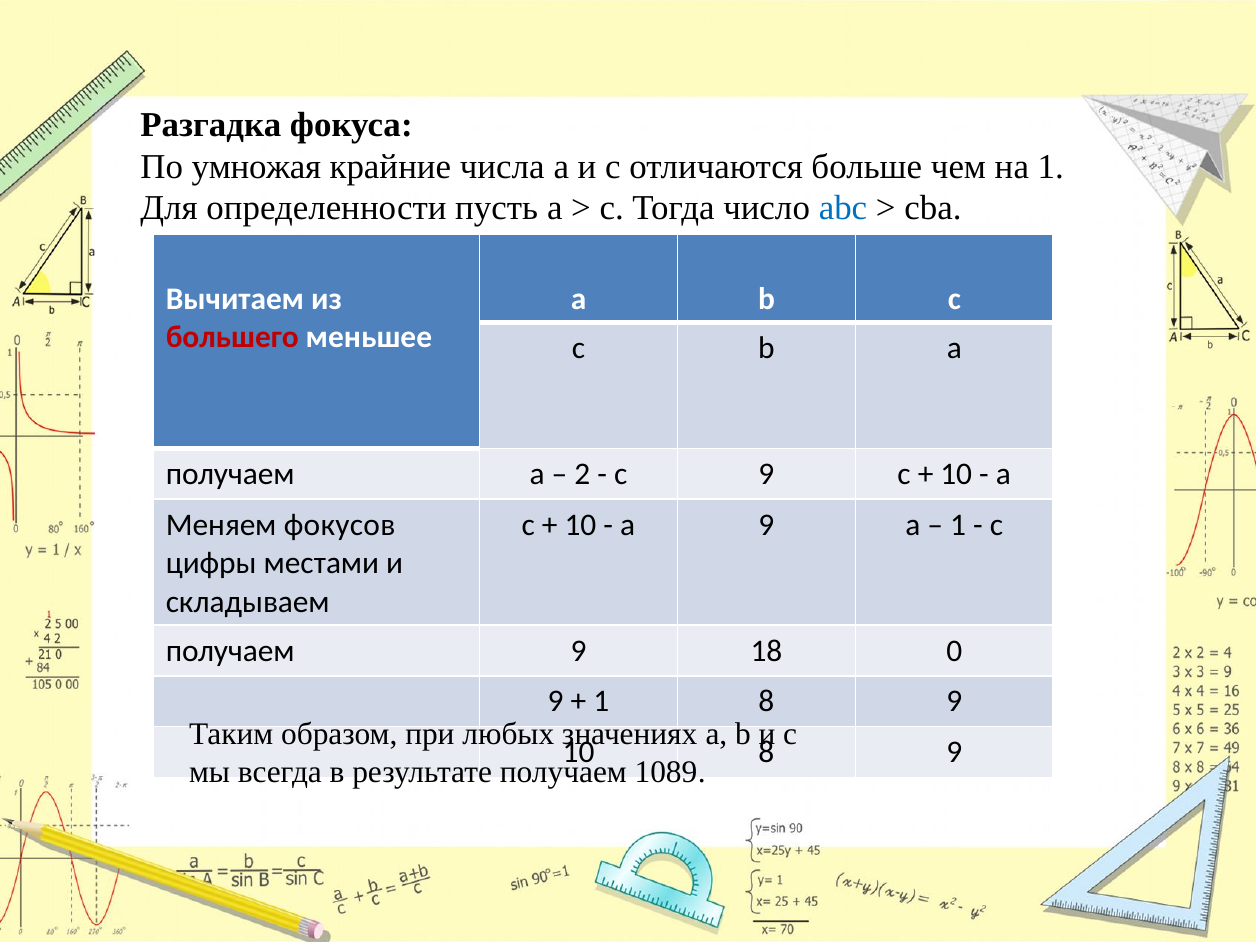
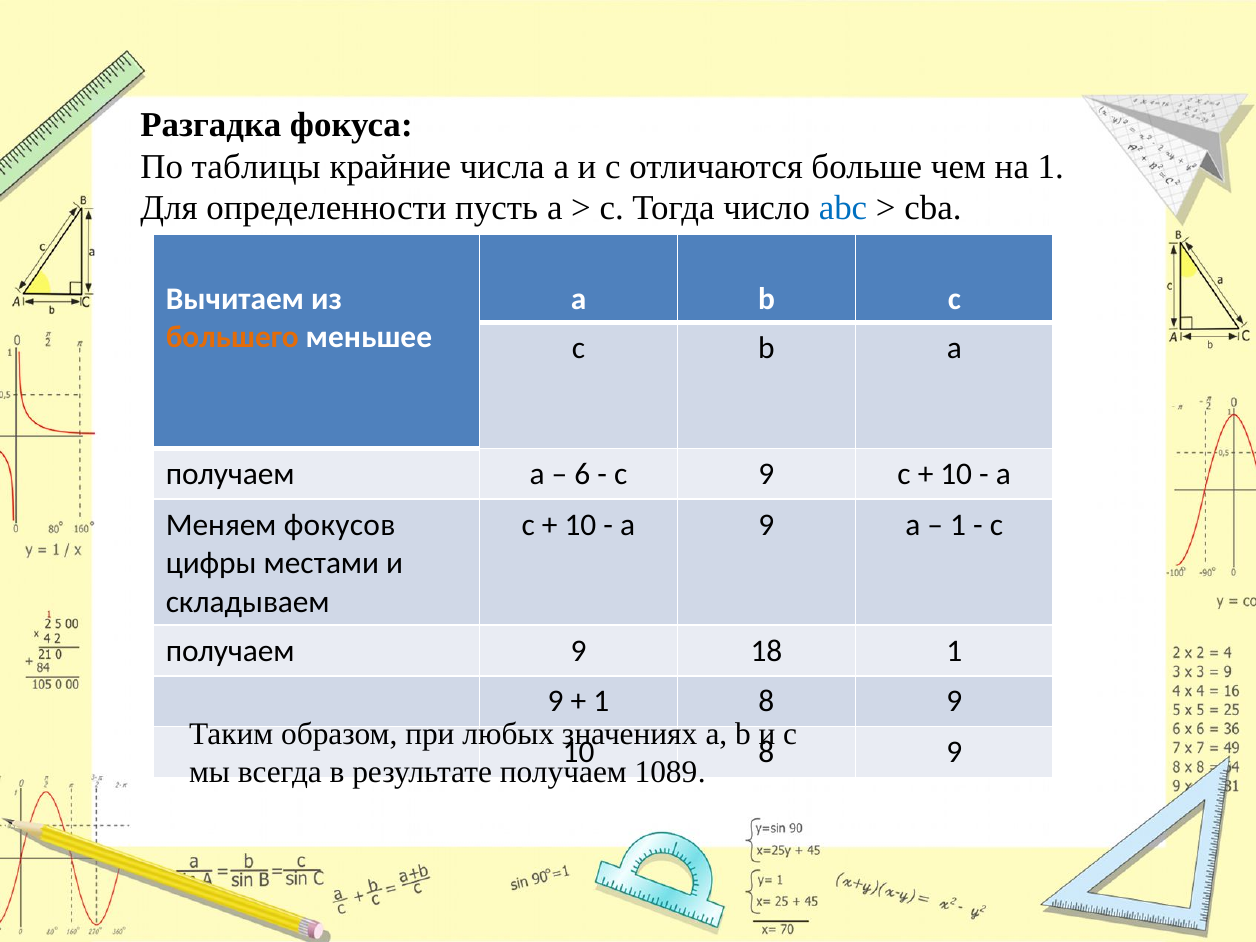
умножая: умножая -> таблицы
большего colour: red -> orange
2: 2 -> 6
18 0: 0 -> 1
